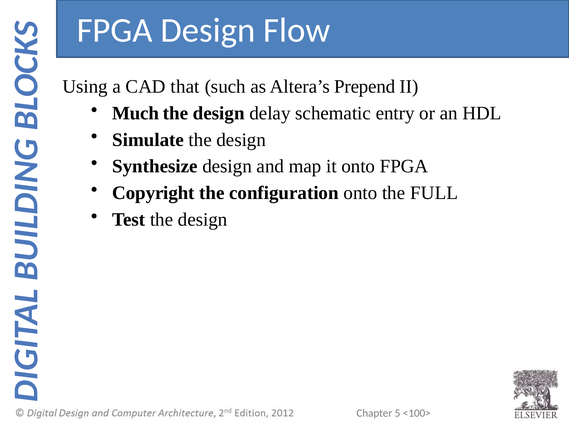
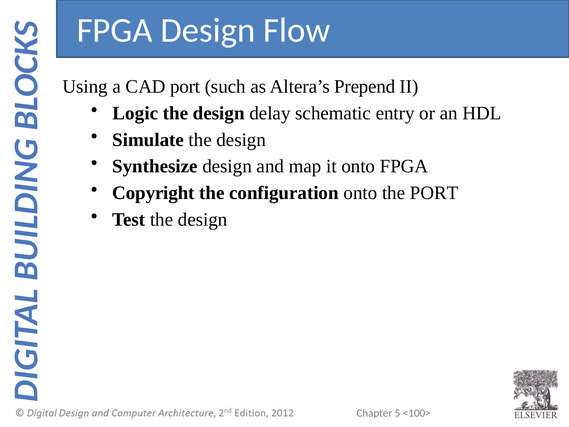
CAD that: that -> port
Much: Much -> Logic
the FULL: FULL -> PORT
